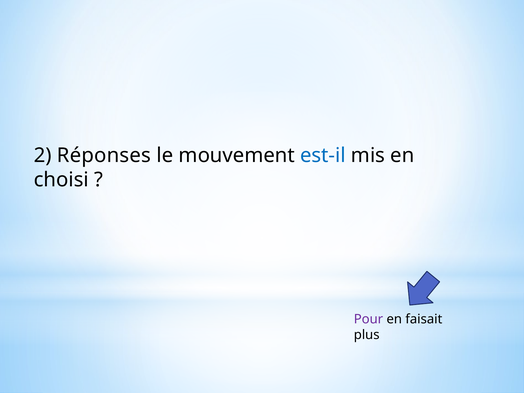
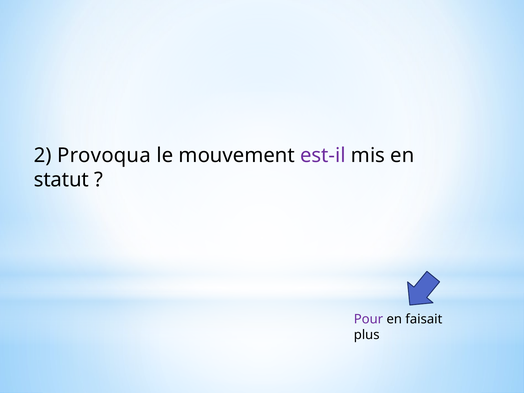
Réponses: Réponses -> Provoqua
est-il colour: blue -> purple
choisi: choisi -> statut
